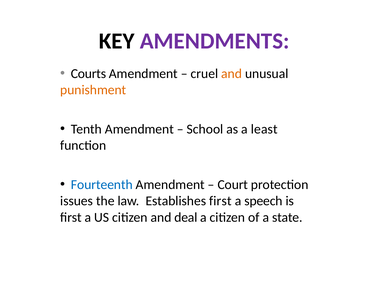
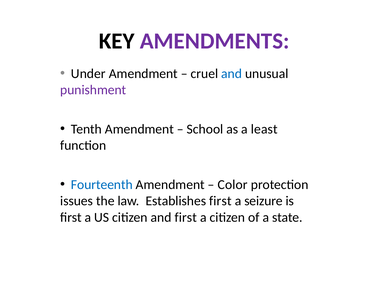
Courts: Courts -> Under
and at (232, 74) colour: orange -> blue
punishment colour: orange -> purple
Court: Court -> Color
speech: speech -> seizure
and deal: deal -> first
